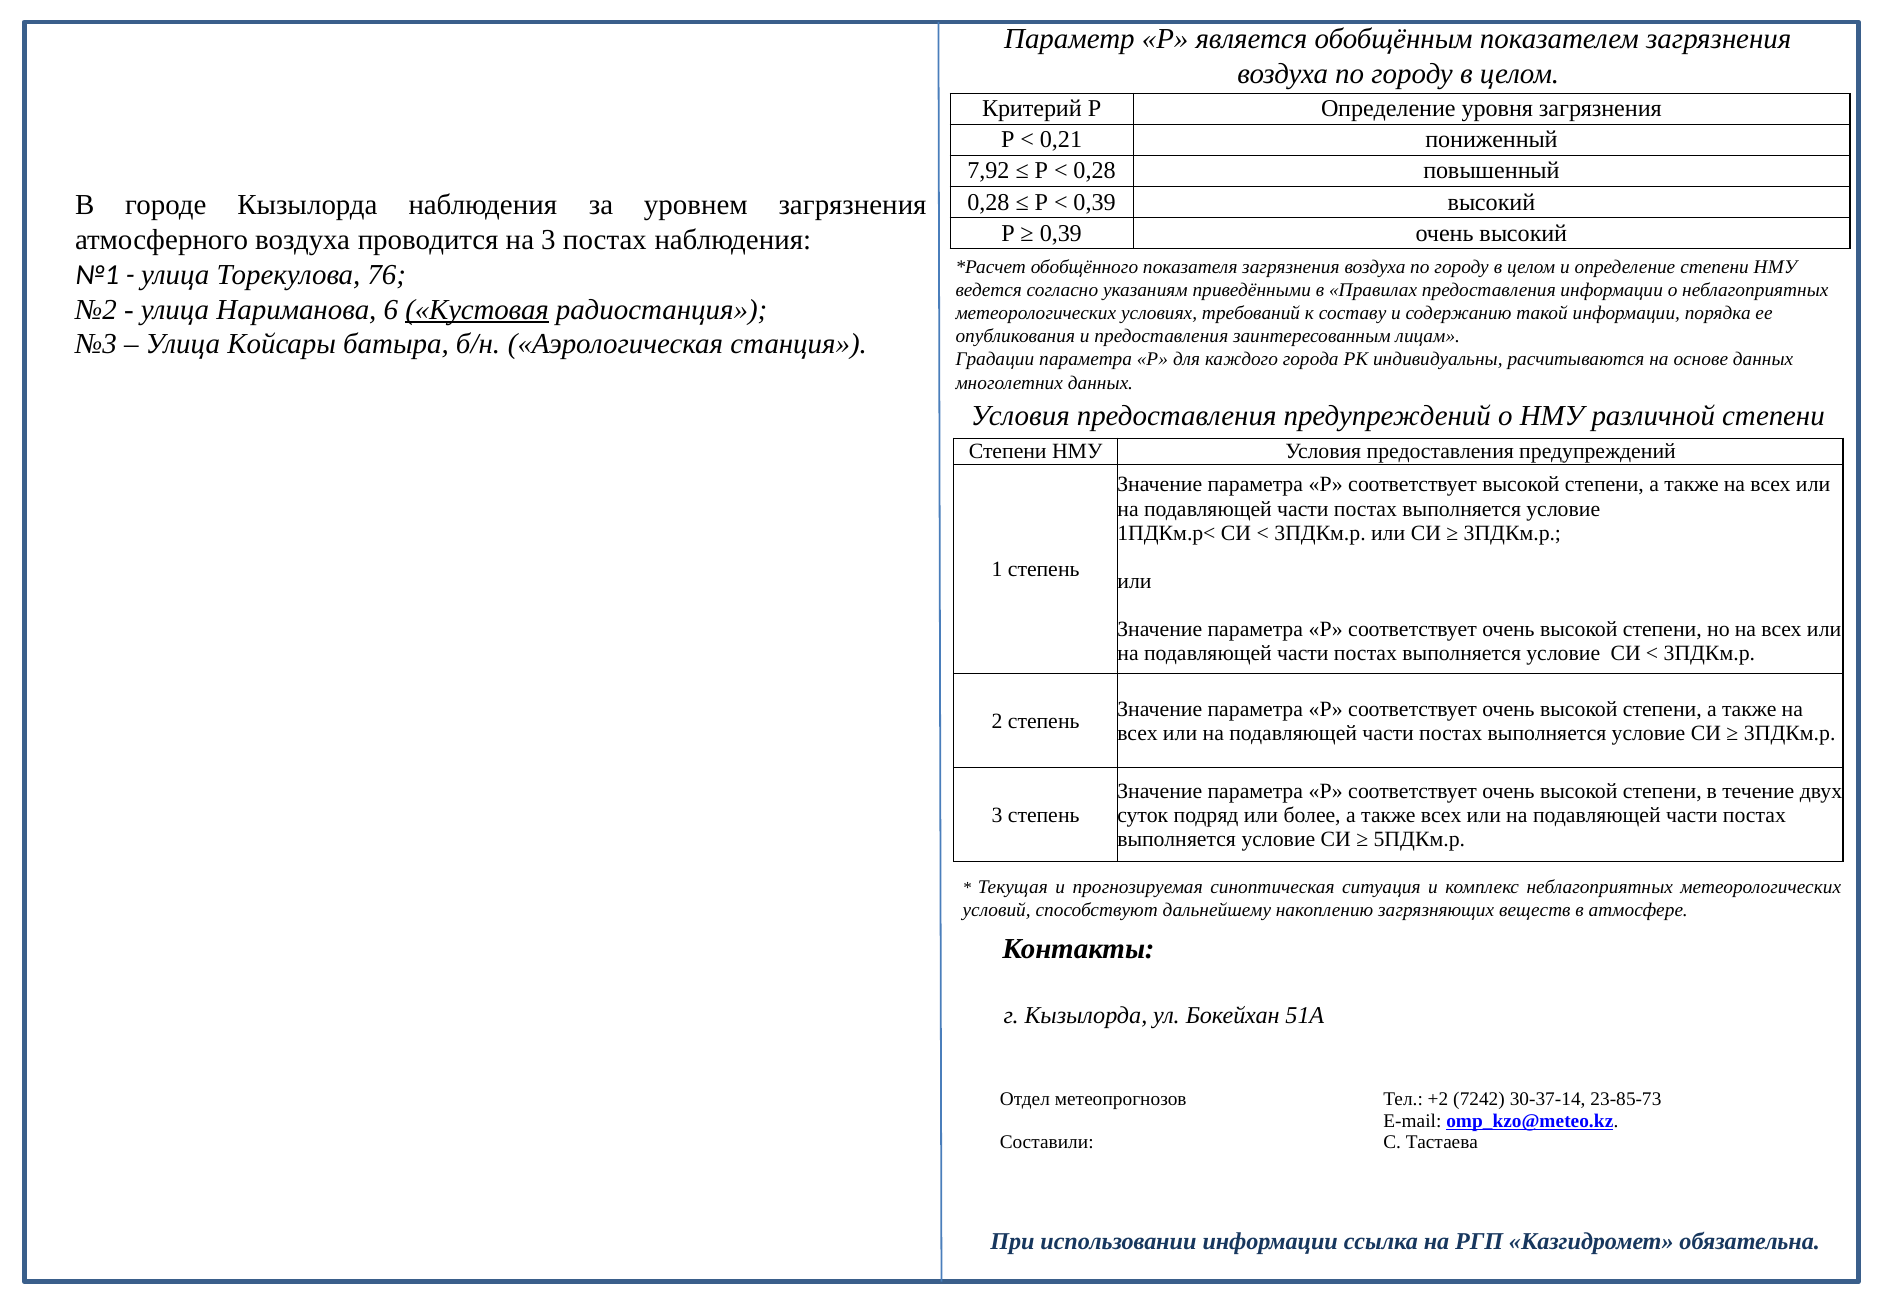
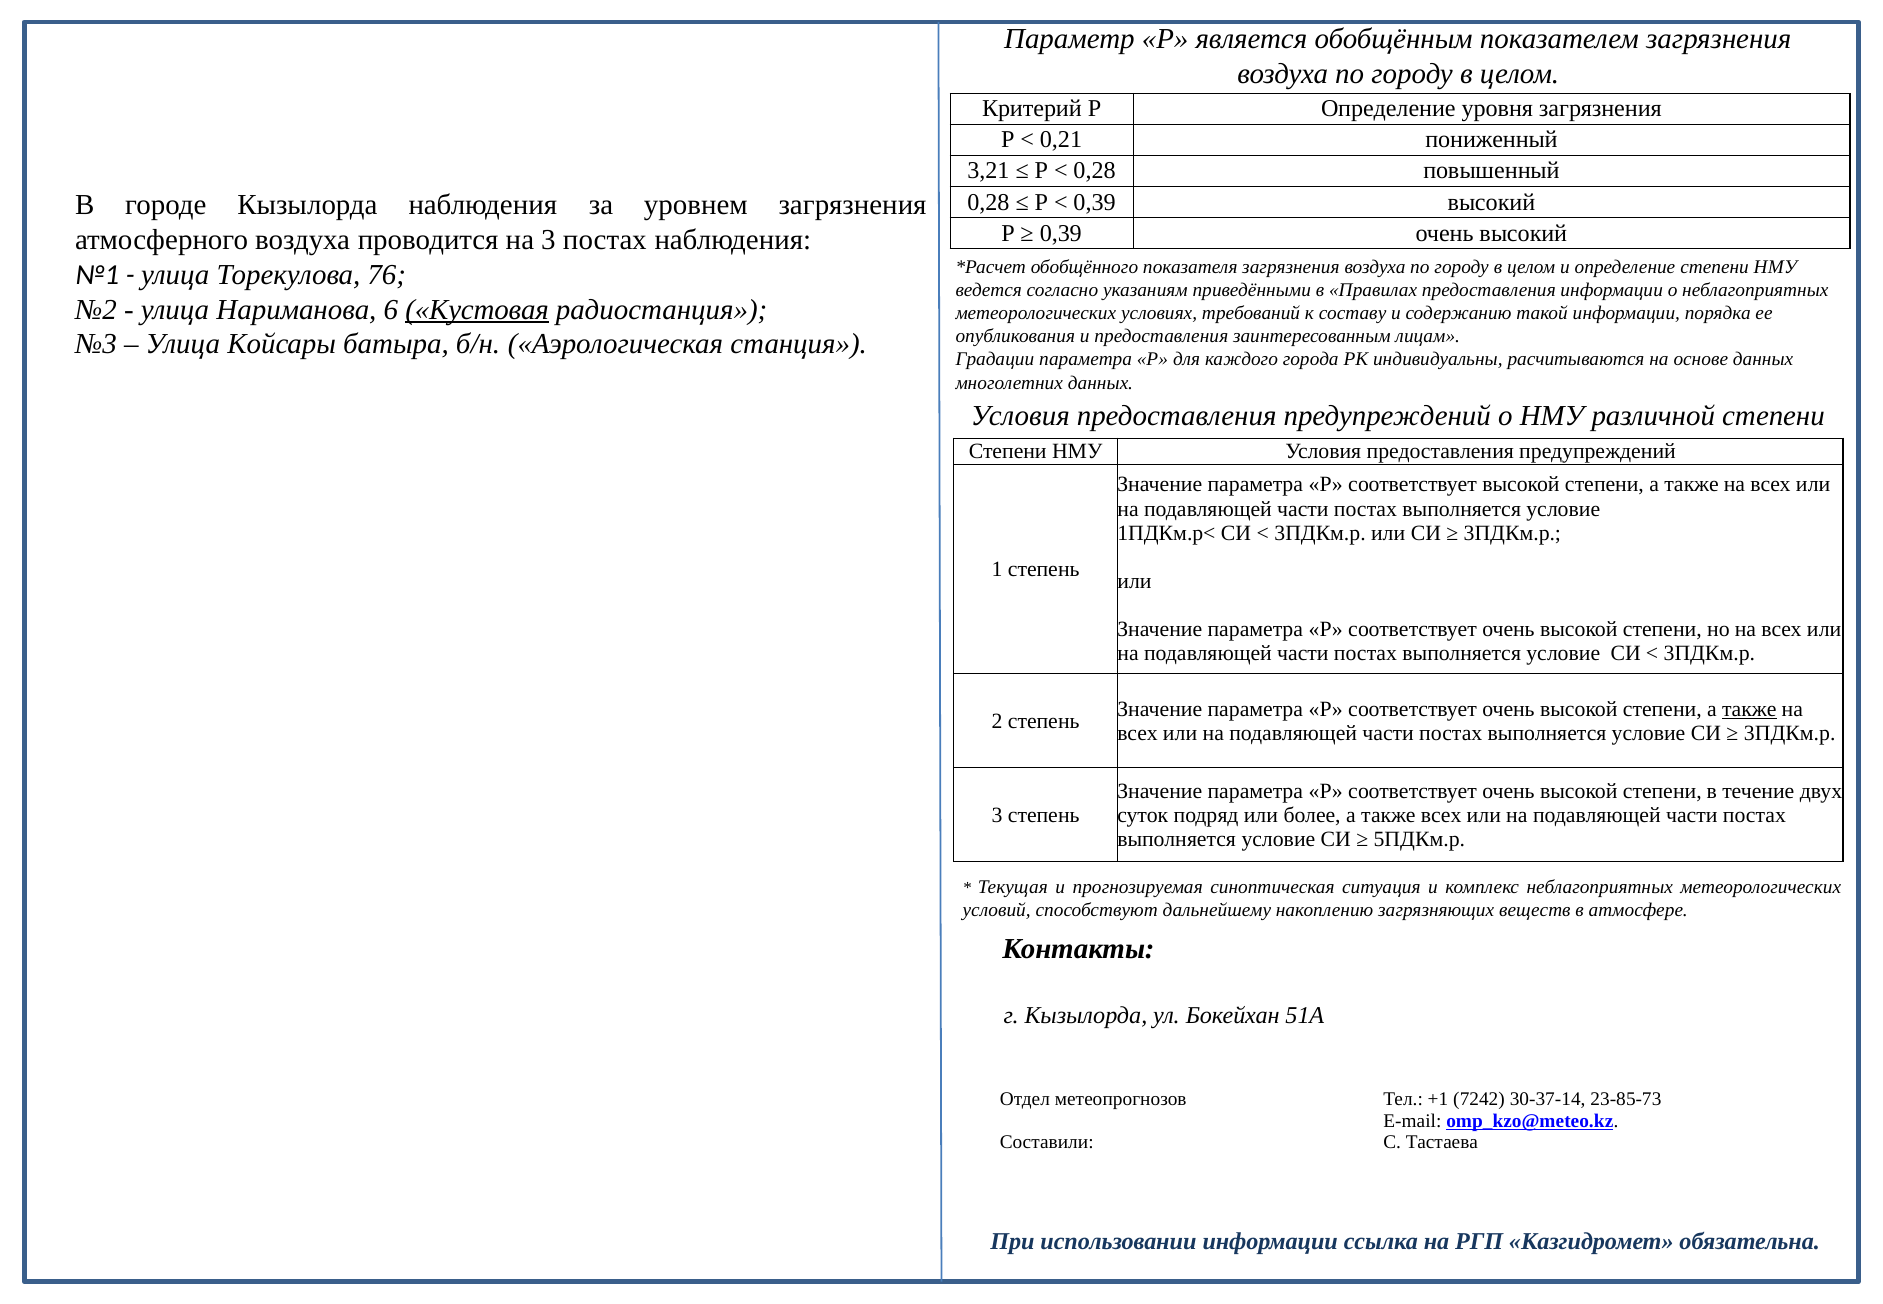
7,92: 7,92 -> 3,21
также at (1749, 709) underline: none -> present
+2: +2 -> +1
